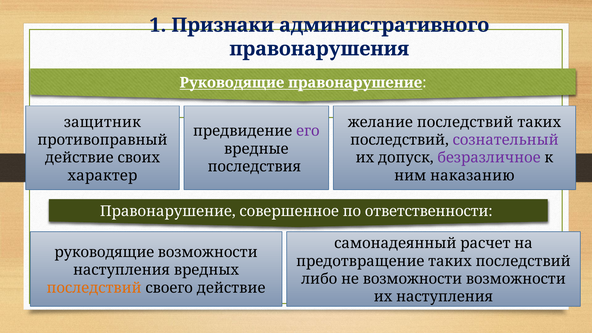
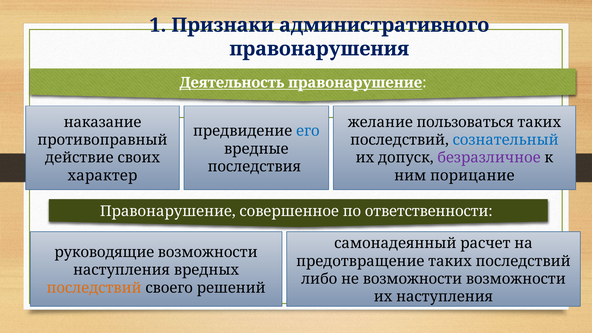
Руководящие at (232, 83): Руководящие -> Деятельность
защитник: защитник -> наказание
желание последствий: последствий -> пользоваться
его colour: purple -> blue
сознательный colour: purple -> blue
наказанию: наказанию -> порицание
своего действие: действие -> решений
